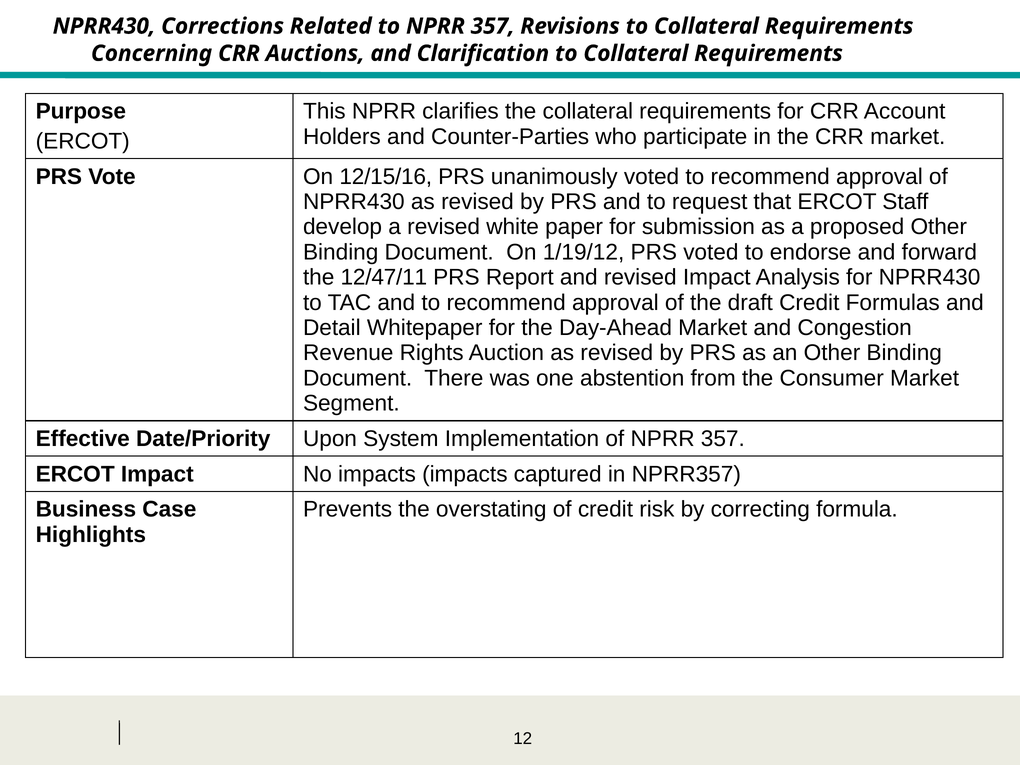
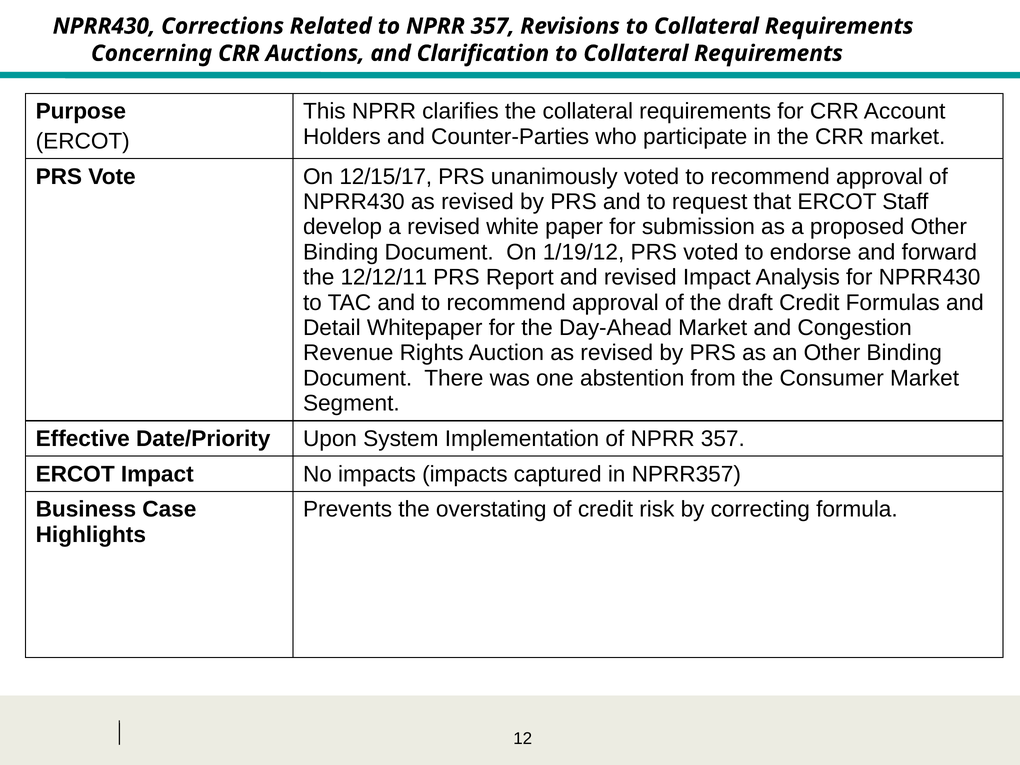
12/15/16: 12/15/16 -> 12/15/17
12/47/11: 12/47/11 -> 12/12/11
